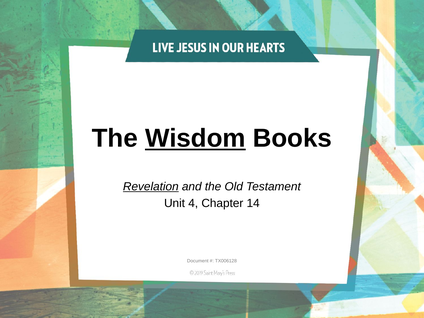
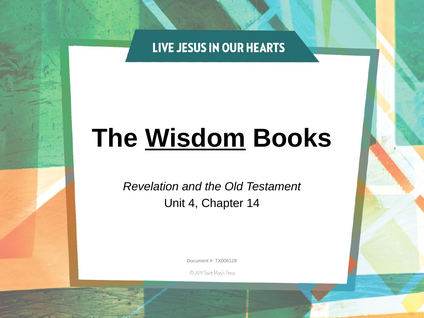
Revelation underline: present -> none
